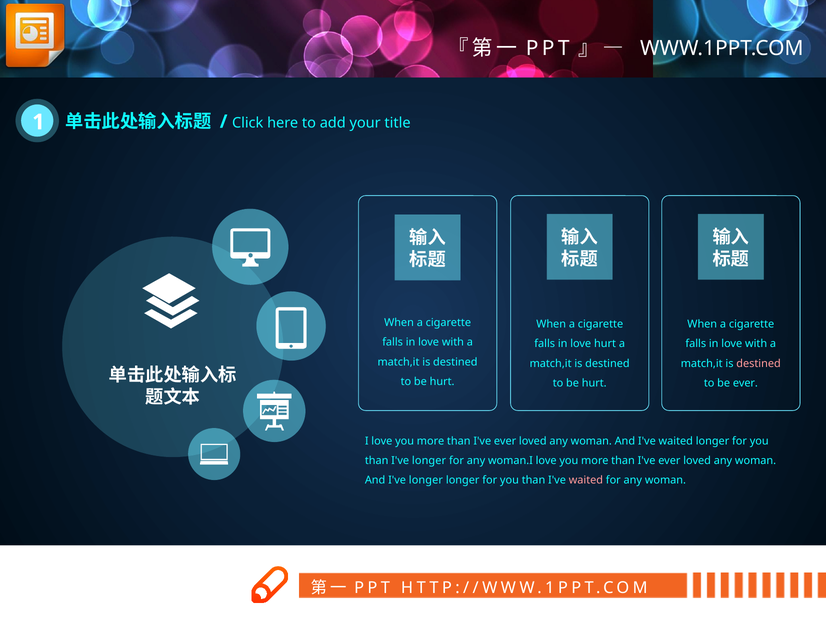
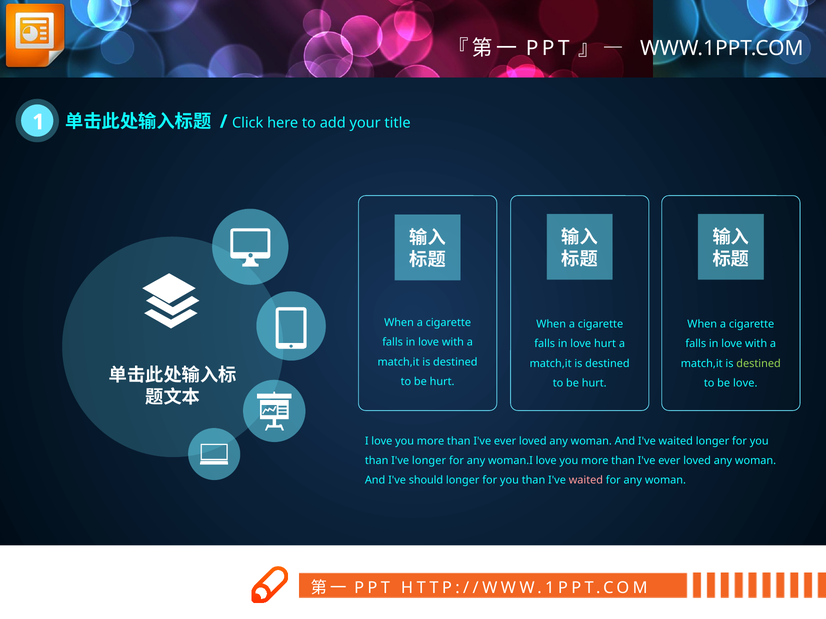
destined at (759, 364) colour: pink -> light green
be ever: ever -> love
And I've longer: longer -> should
